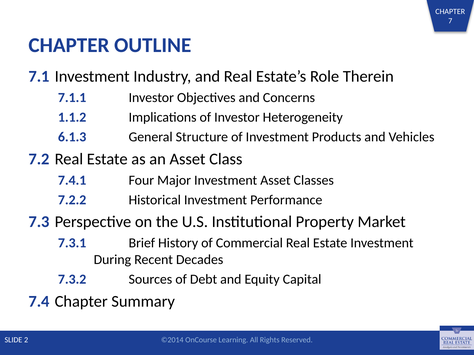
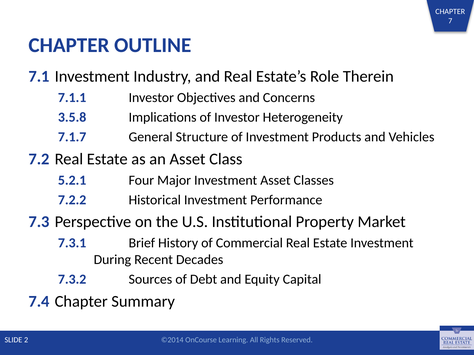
1.1.2: 1.1.2 -> 3.5.8
6.1.3: 6.1.3 -> 7.1.7
7.4.1: 7.4.1 -> 5.2.1
